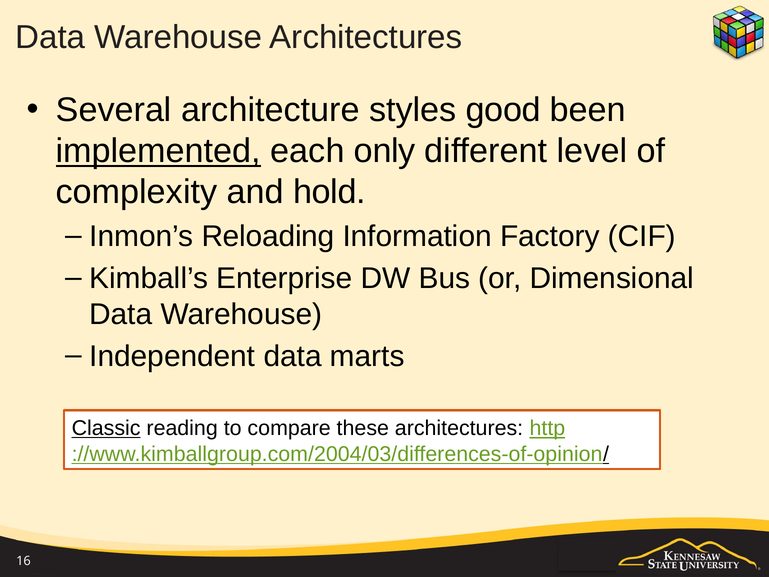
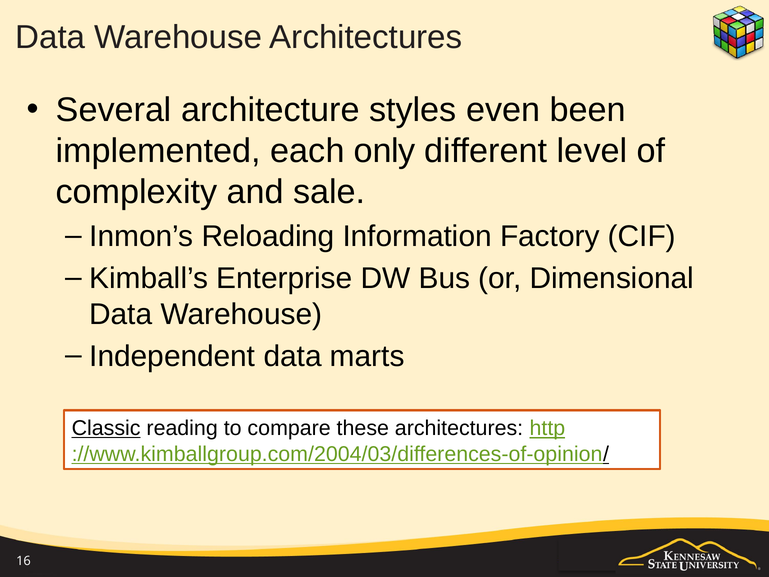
good: good -> even
implemented underline: present -> none
hold: hold -> sale
